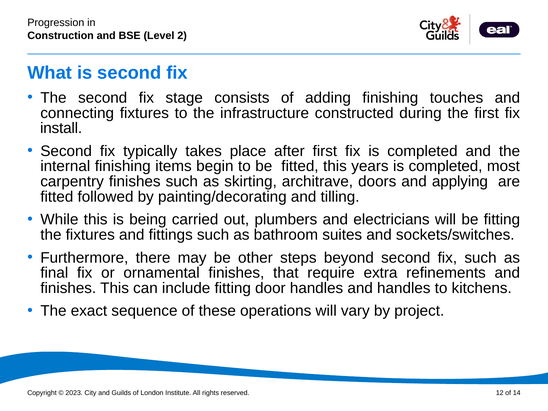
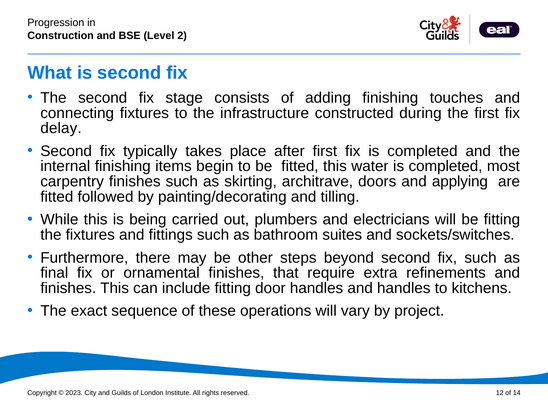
install: install -> delay
years: years -> water
